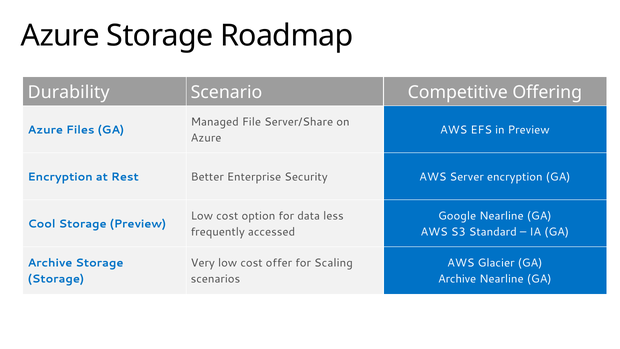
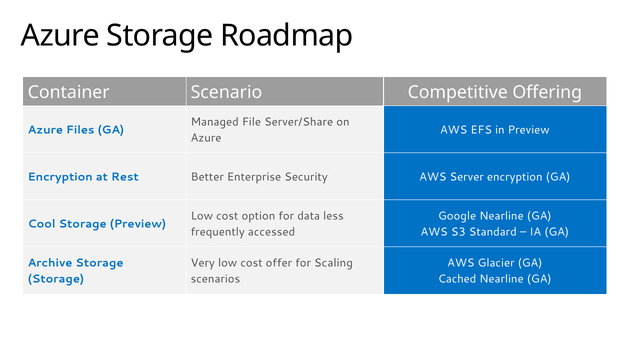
Durability: Durability -> Container
Archive at (457, 279): Archive -> Cached
